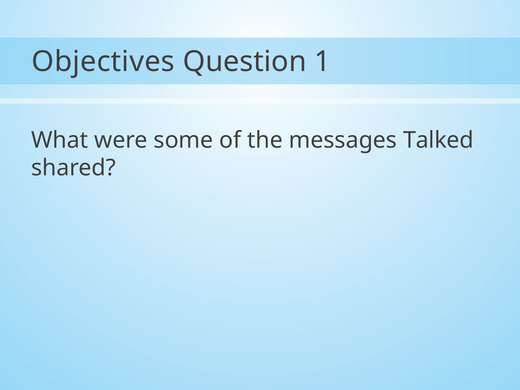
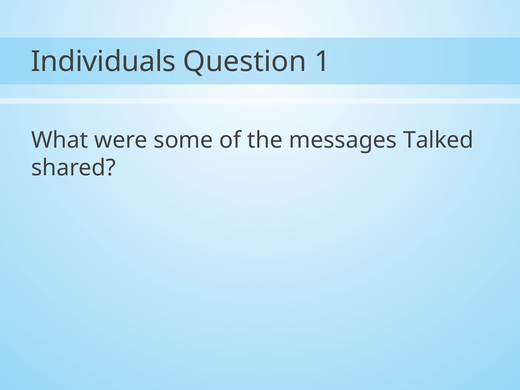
Objectives: Objectives -> Individuals
